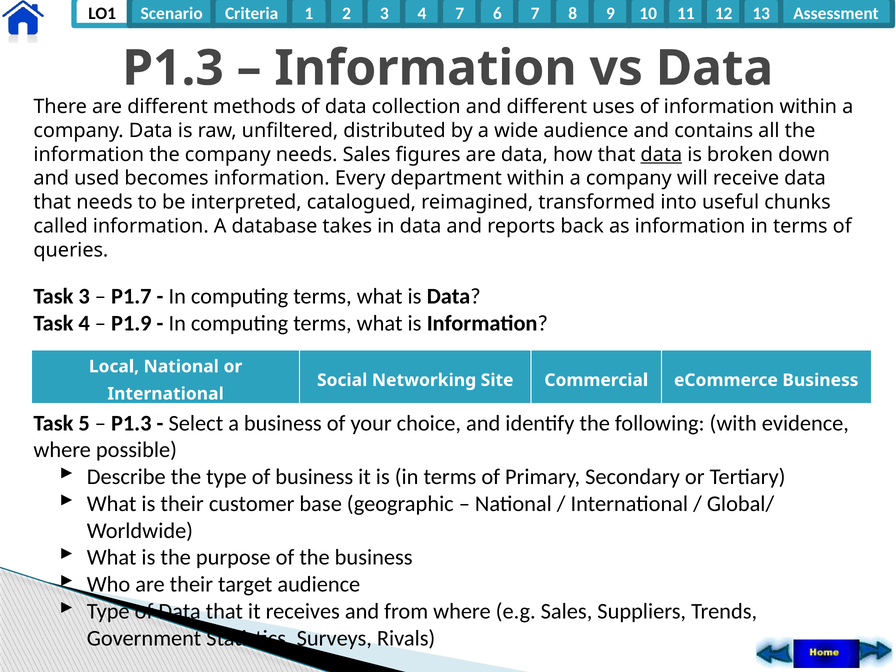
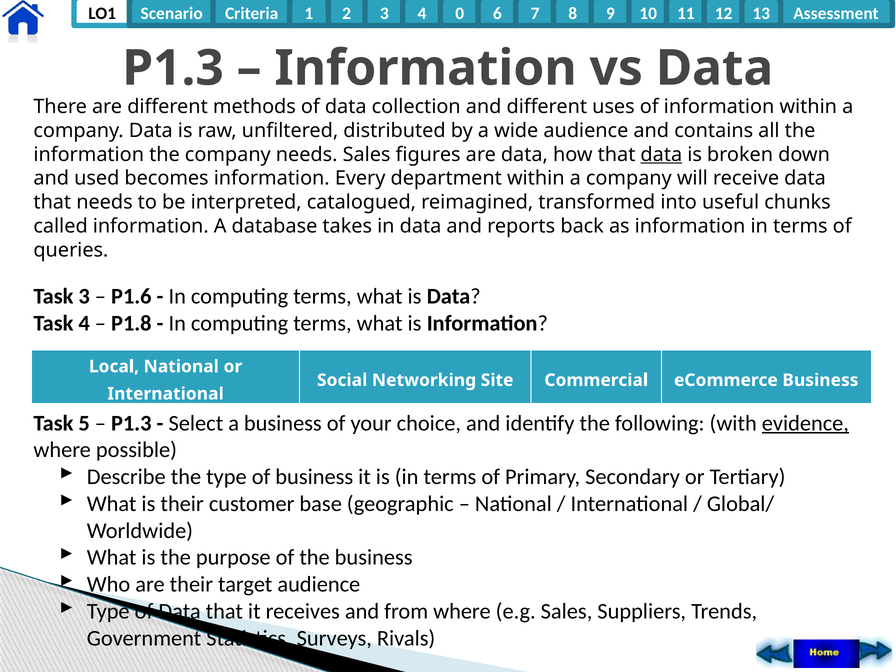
7 at (460, 13): 7 -> 0
P1.7: P1.7 -> P1.6
P1.9: P1.9 -> P1.8
evidence underline: none -> present
